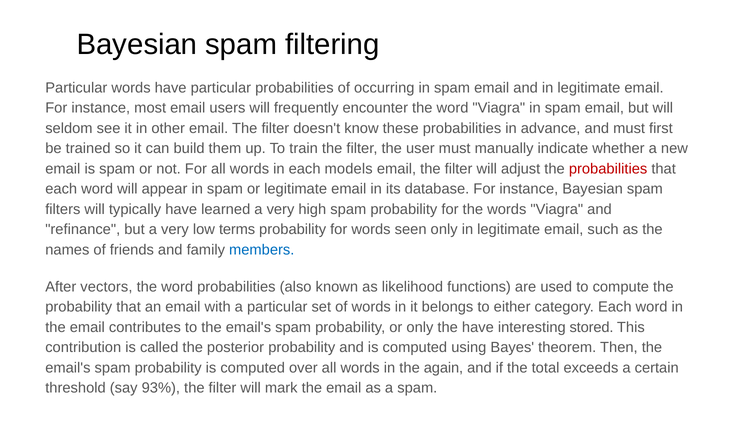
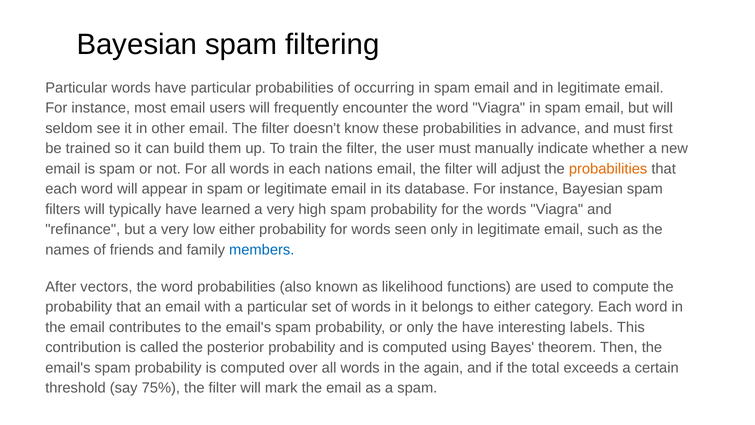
models: models -> nations
probabilities at (608, 169) colour: red -> orange
low terms: terms -> either
stored: stored -> labels
93%: 93% -> 75%
